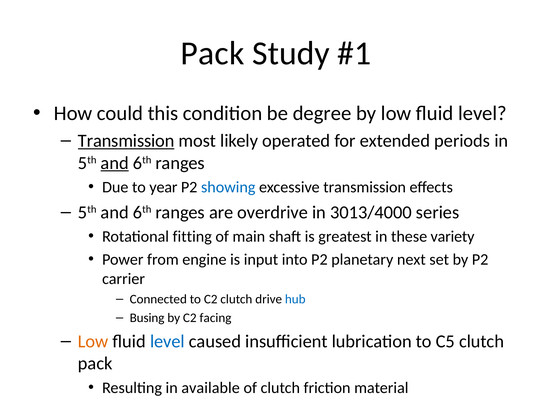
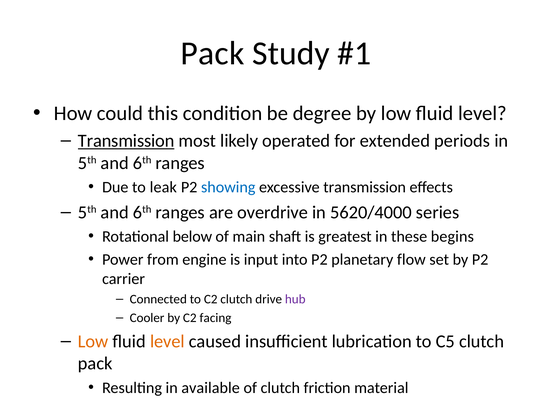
and at (115, 163) underline: present -> none
year: year -> leak
3013/4000: 3013/4000 -> 5620/4000
fitting: fitting -> below
variety: variety -> begins
next: next -> flow
hub colour: blue -> purple
Busing: Busing -> Cooler
level at (167, 341) colour: blue -> orange
